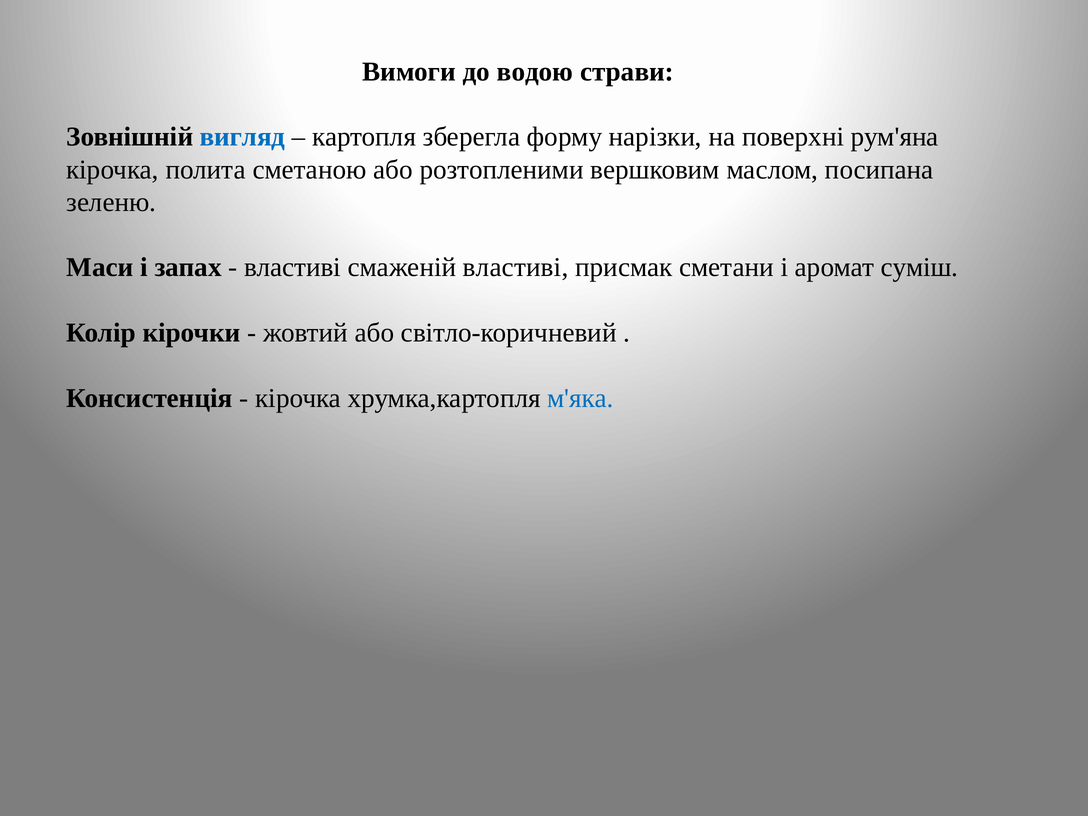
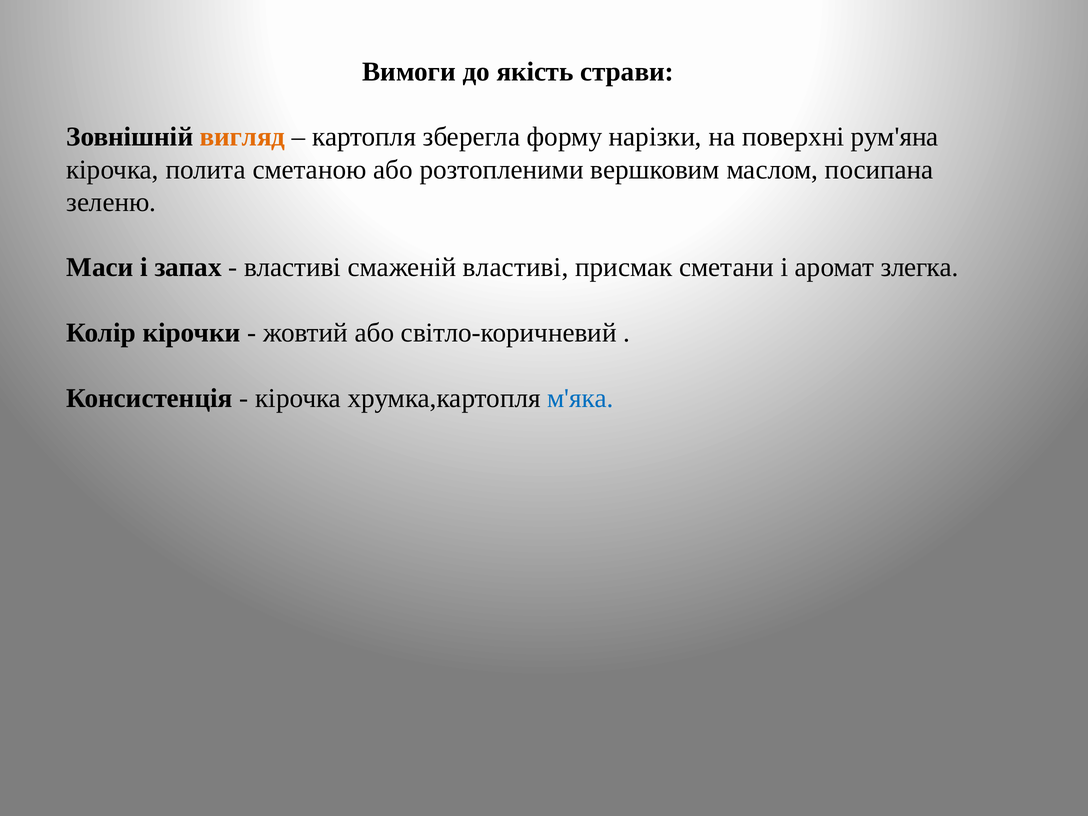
водою: водою -> якість
вигляд colour: blue -> orange
суміш: суміш -> злегка
